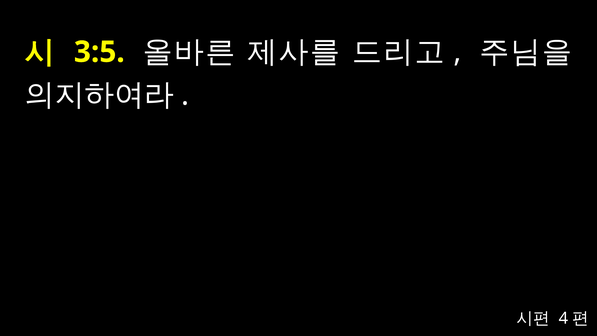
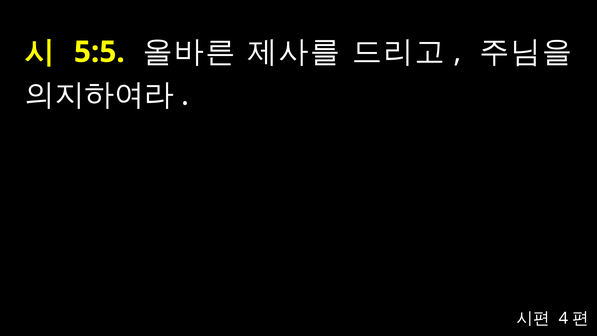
3:5: 3:5 -> 5:5
